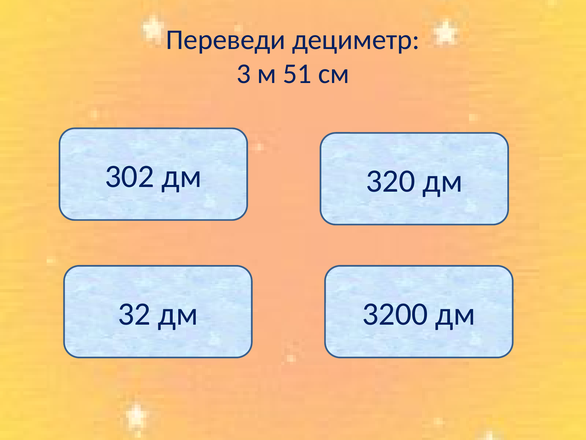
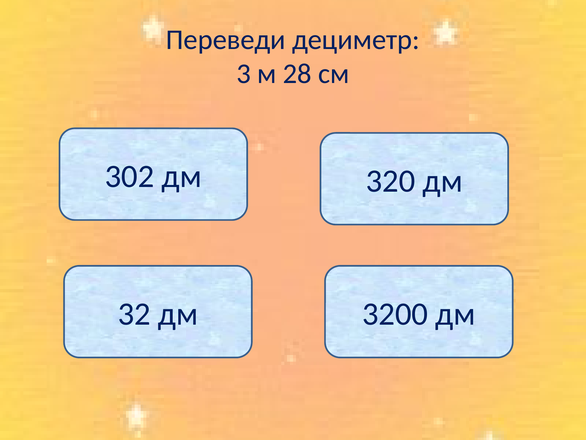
51: 51 -> 28
